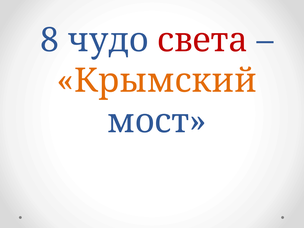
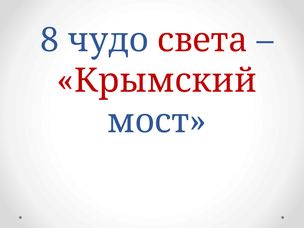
Крымский colour: orange -> red
